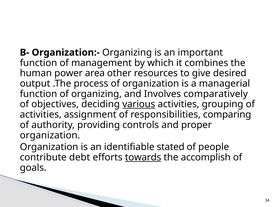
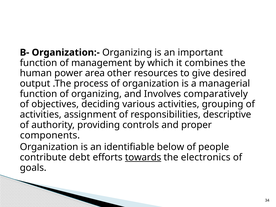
various underline: present -> none
comparing: comparing -> descriptive
organization at (50, 135): organization -> components
stated: stated -> below
accomplish: accomplish -> electronics
